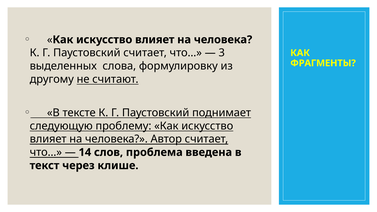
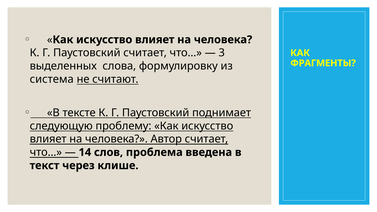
другому: другому -> система
